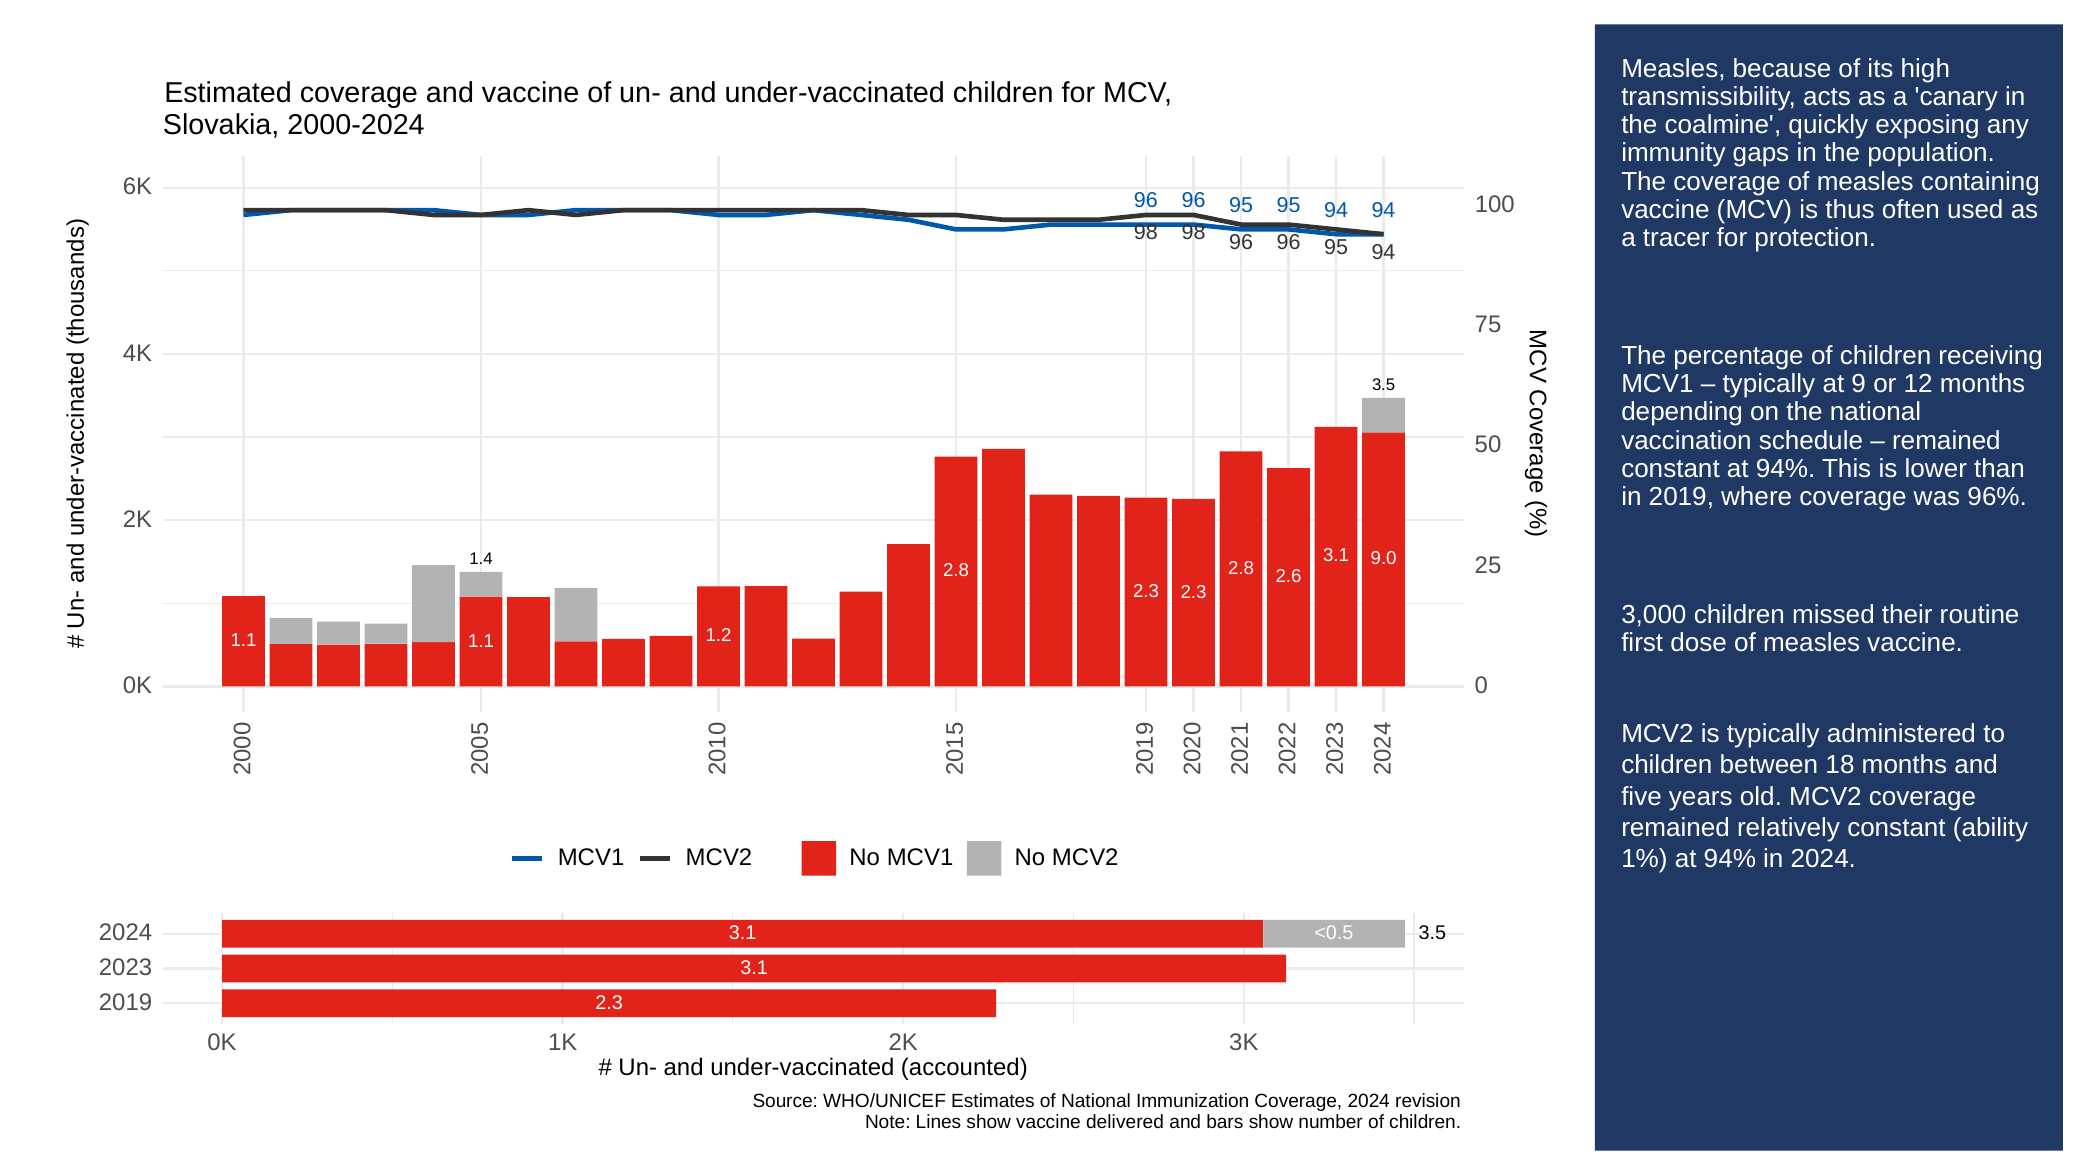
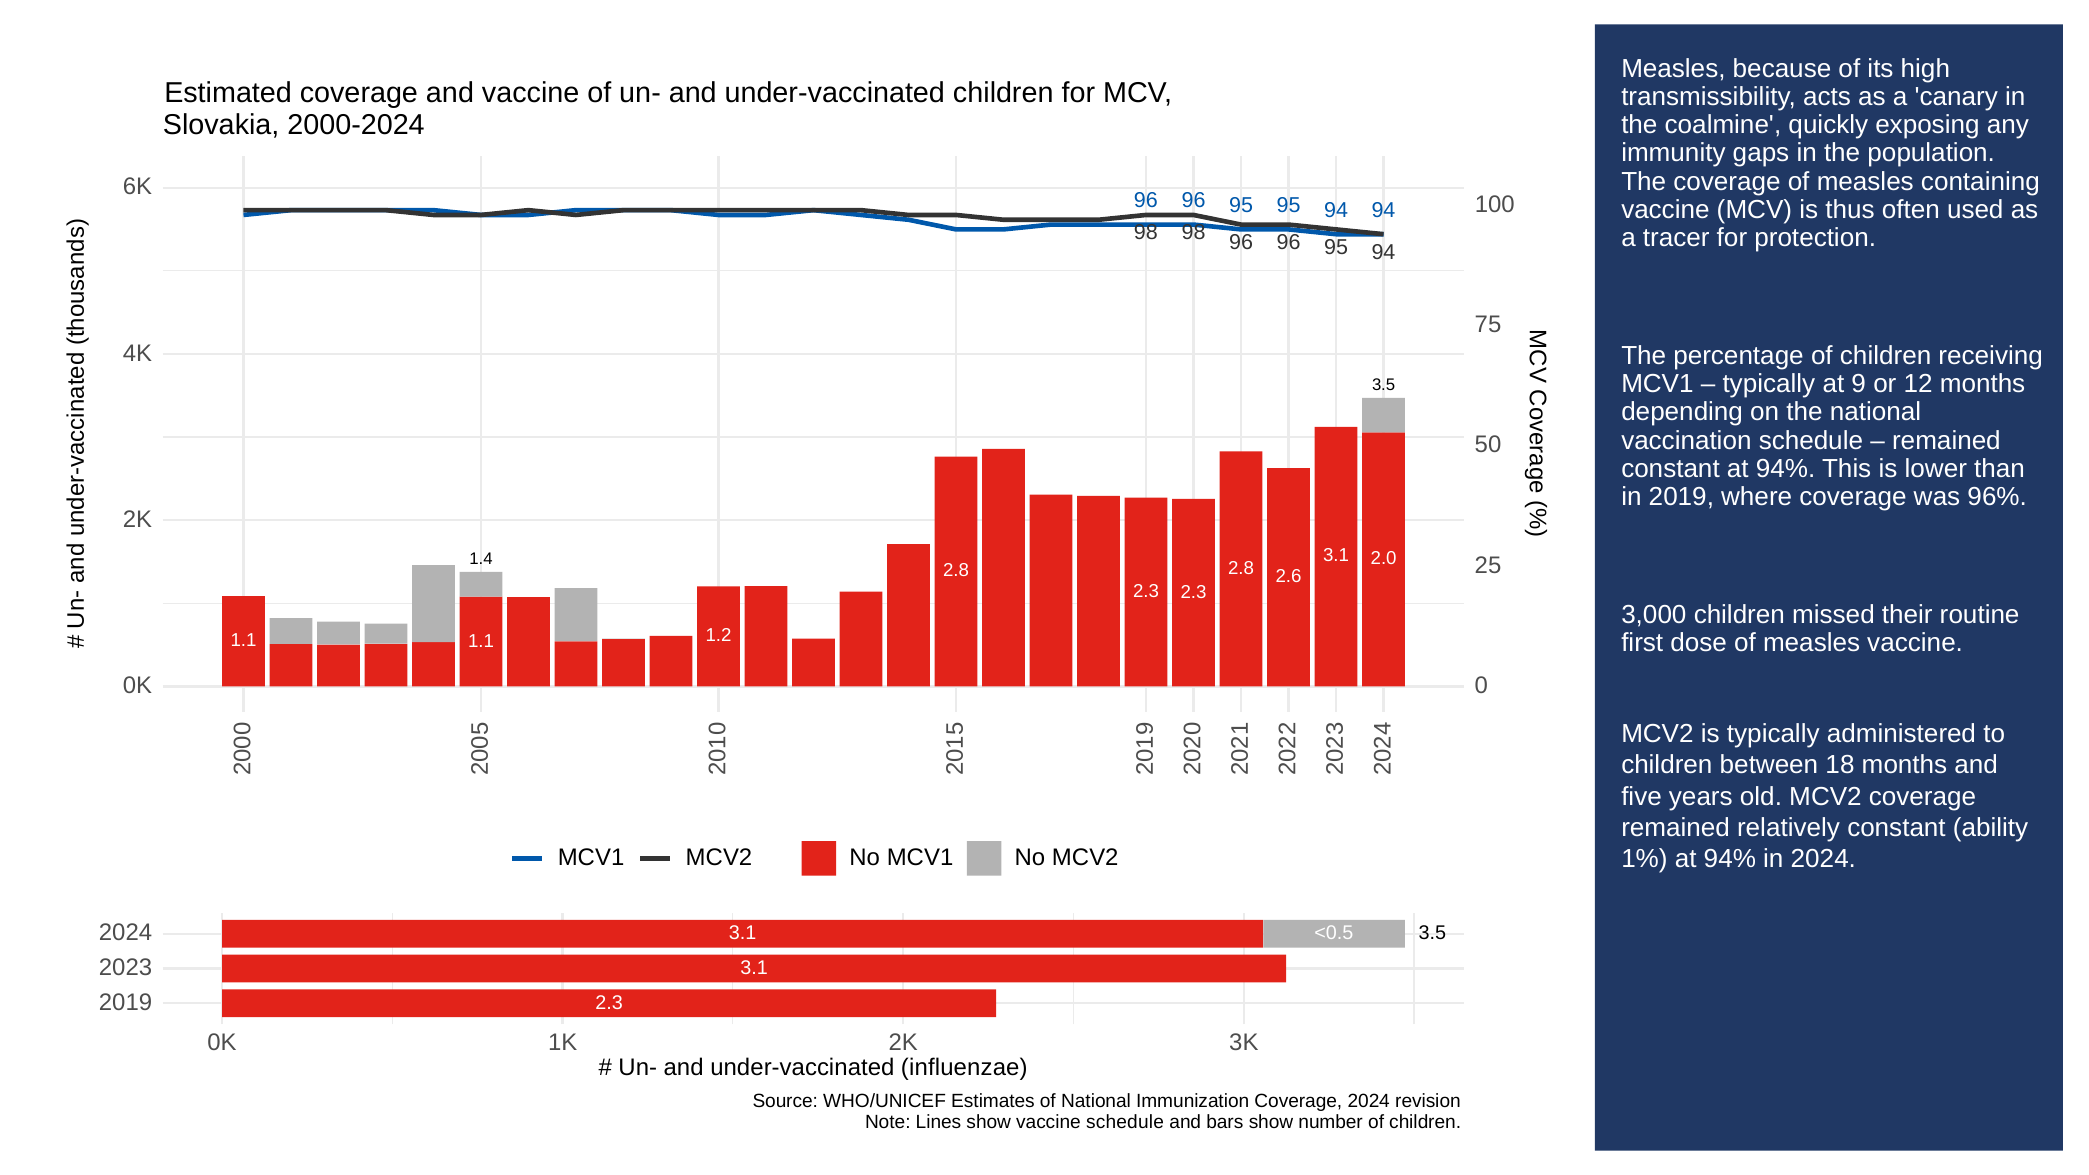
9.0: 9.0 -> 2.0
accounted: accounted -> influenzae
vaccine delivered: delivered -> schedule
